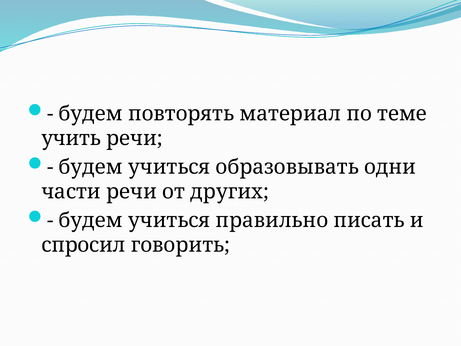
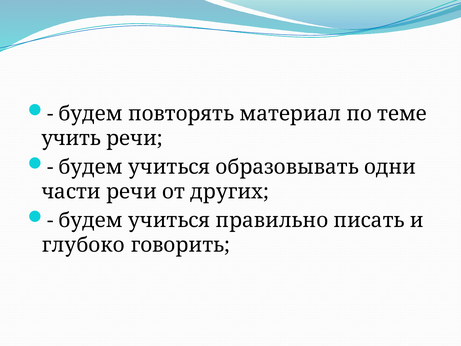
спросил: спросил -> глубоко
